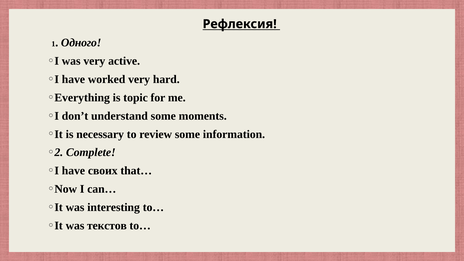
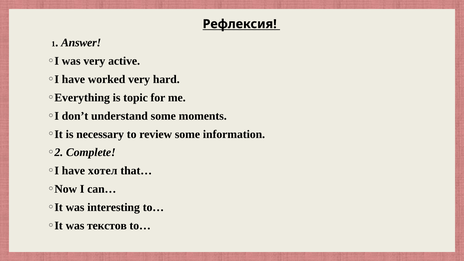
Одного: Одного -> Answer
своих: своих -> хотел
